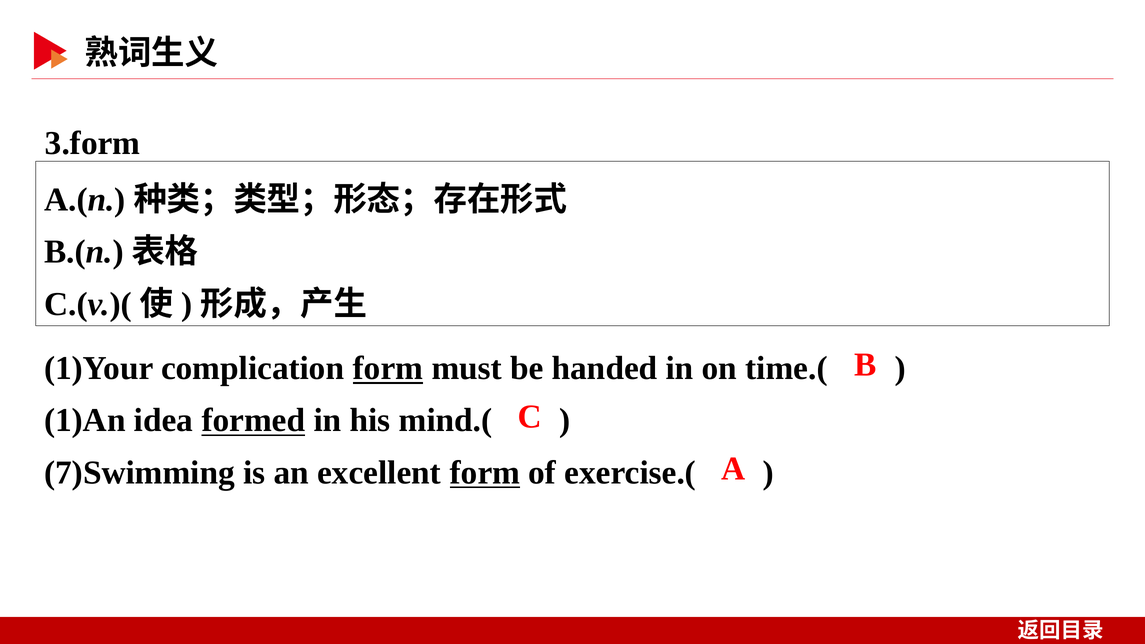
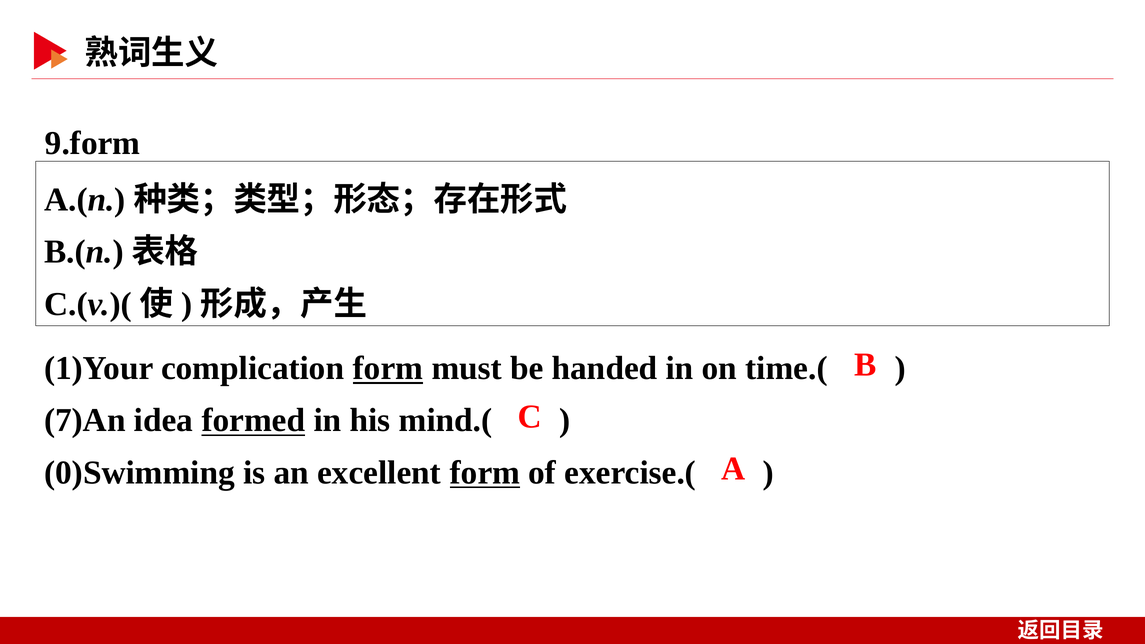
3.form: 3.form -> 9.form
1)An: 1)An -> 7)An
7)Swimming: 7)Swimming -> 0)Swimming
